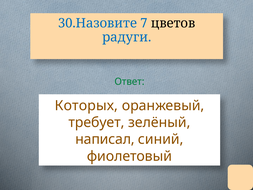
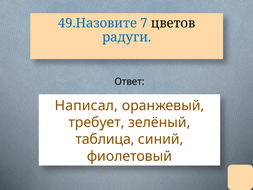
30.Назовите: 30.Назовите -> 49.Назовите
Ответ colour: green -> black
Которых: Которых -> Написал
написал: написал -> таблица
